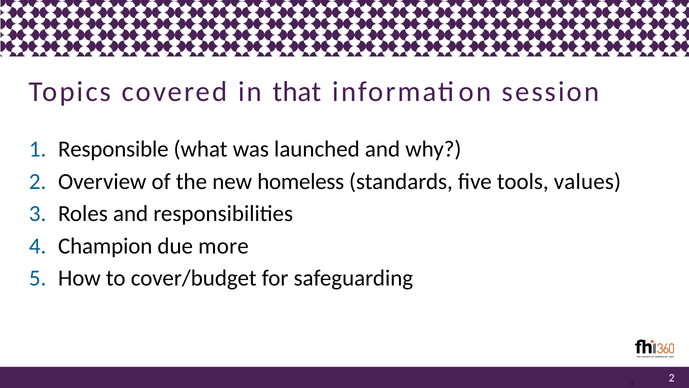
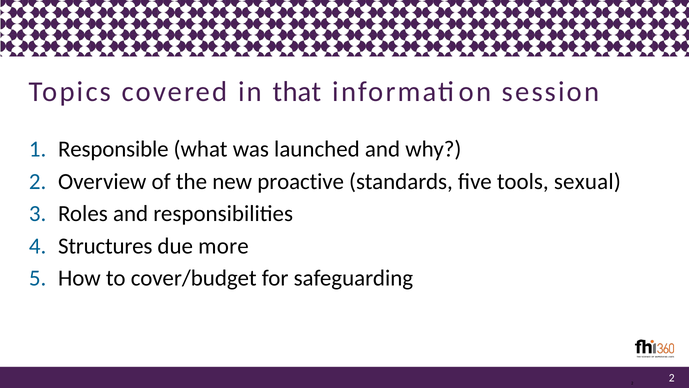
homeless: homeless -> proactive
values: values -> sexual
Champion: Champion -> Structures
